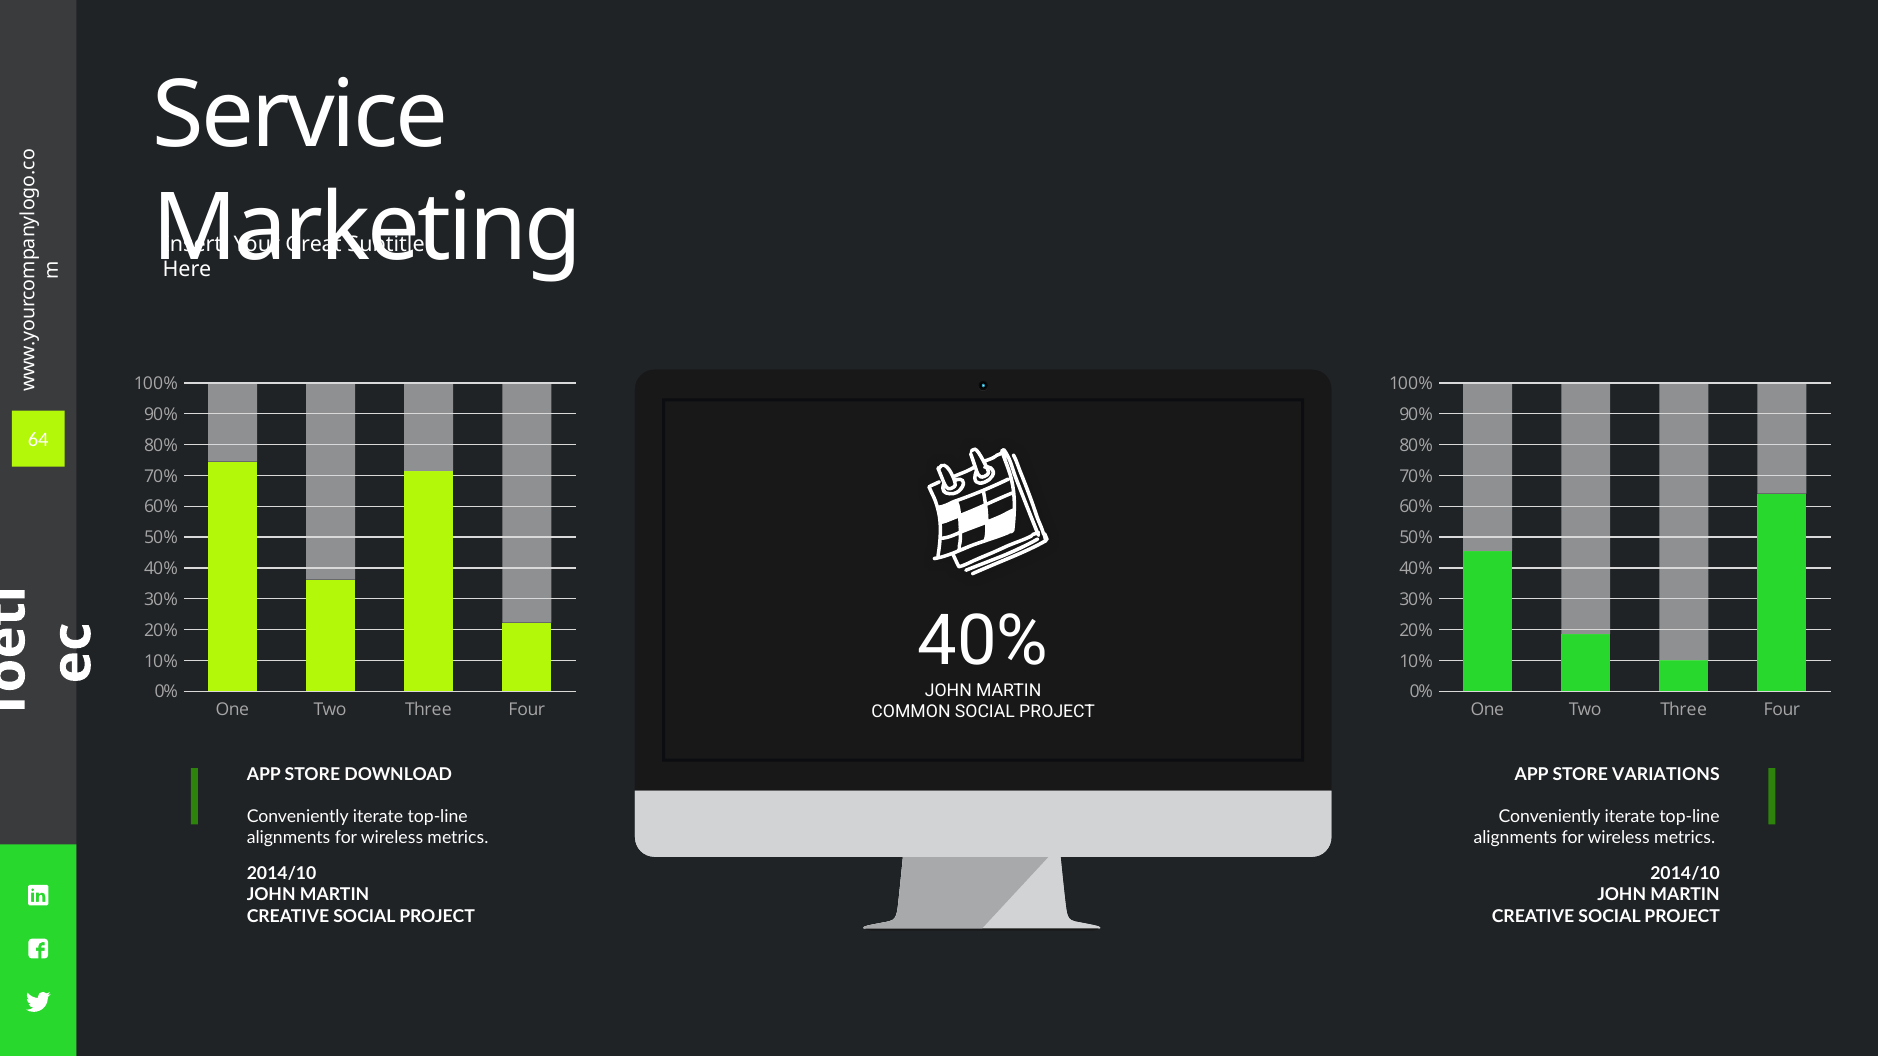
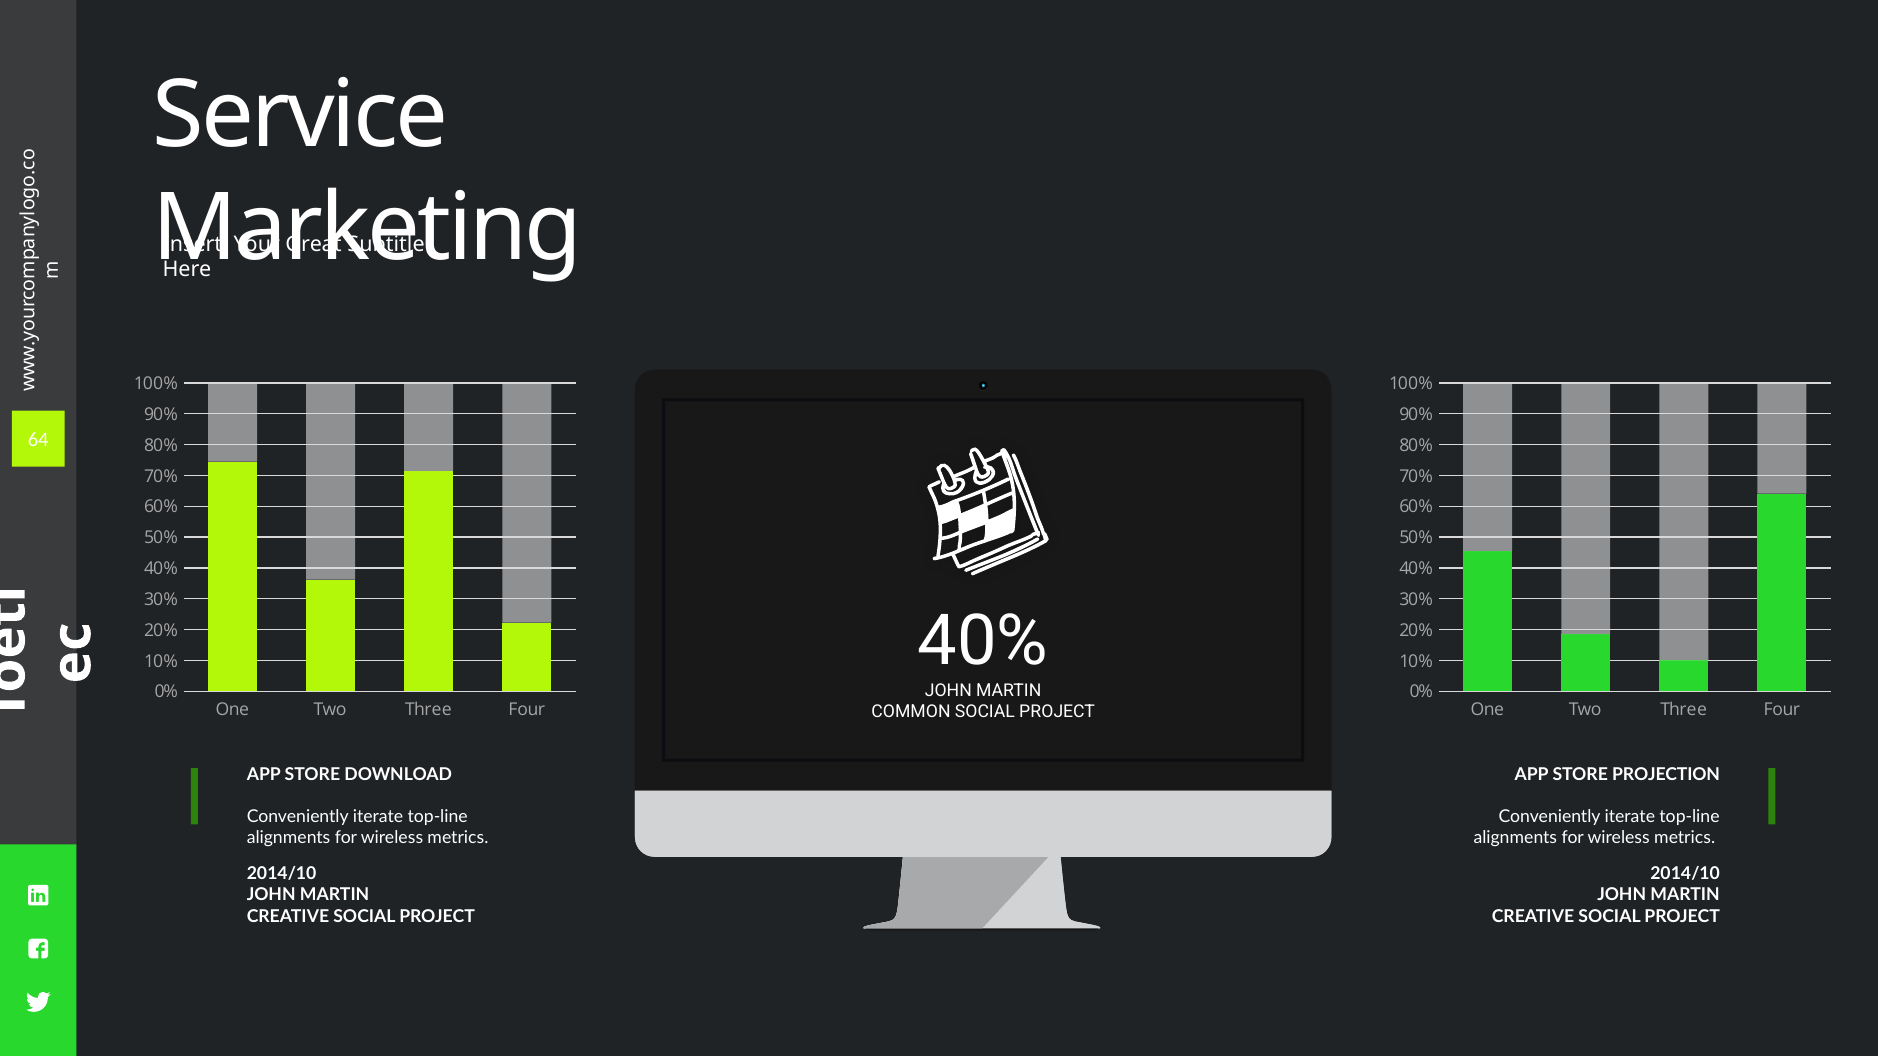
VARIATIONS: VARIATIONS -> PROJECTION
